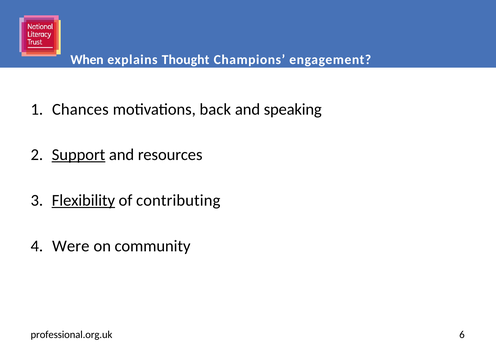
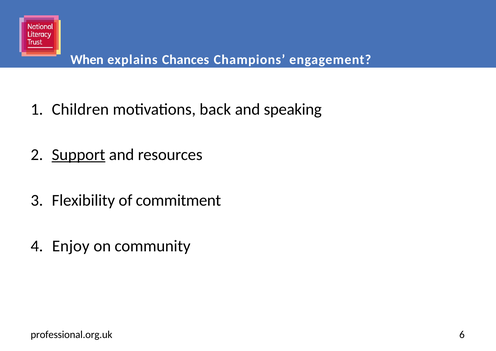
Thought: Thought -> Chances
Chances: Chances -> Children
Flexibility underline: present -> none
contributing: contributing -> commitment
Were: Were -> Enjoy
